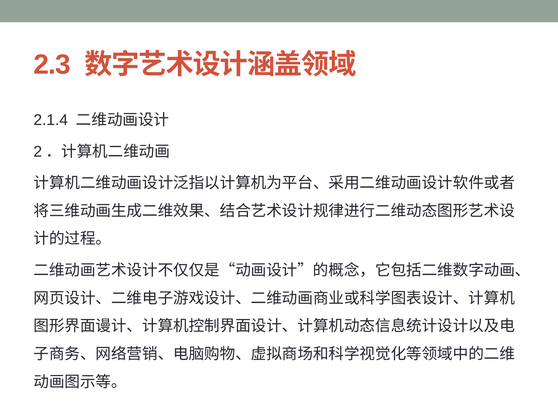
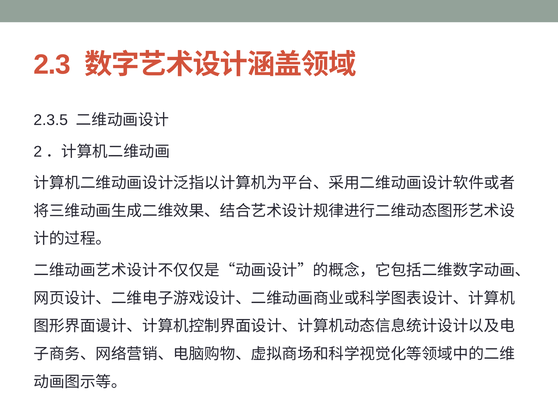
2.1.4: 2.1.4 -> 2.3.5
